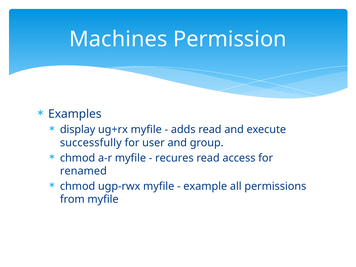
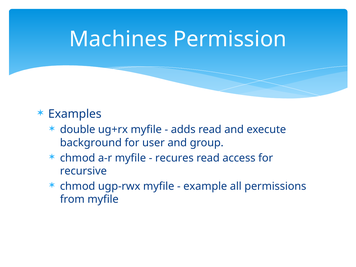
display: display -> double
successfully: successfully -> background
renamed: renamed -> recursive
